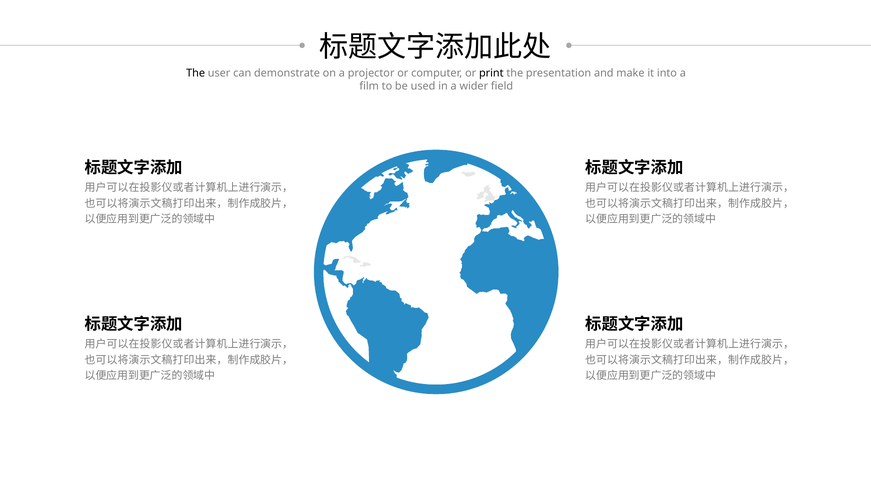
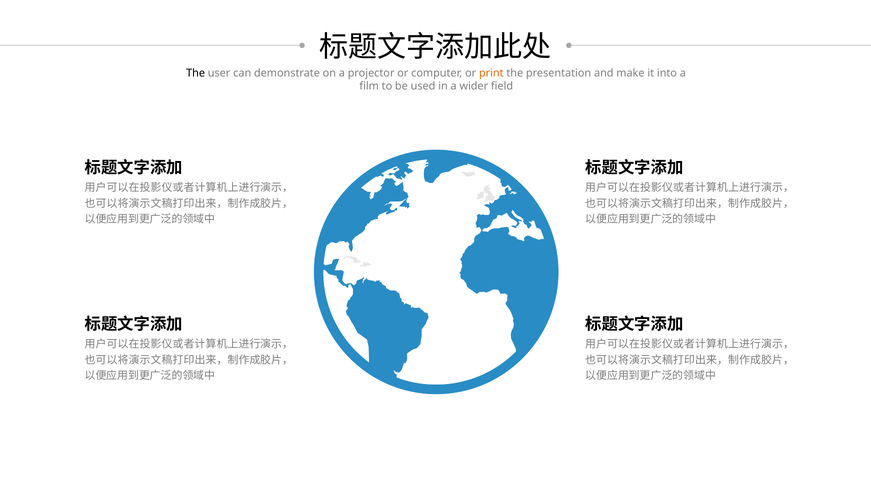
print colour: black -> orange
